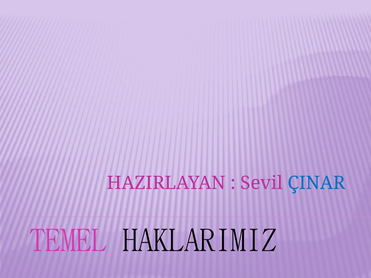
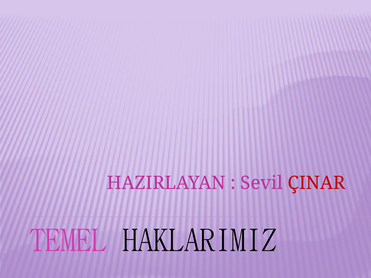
ÇINAR colour: blue -> red
